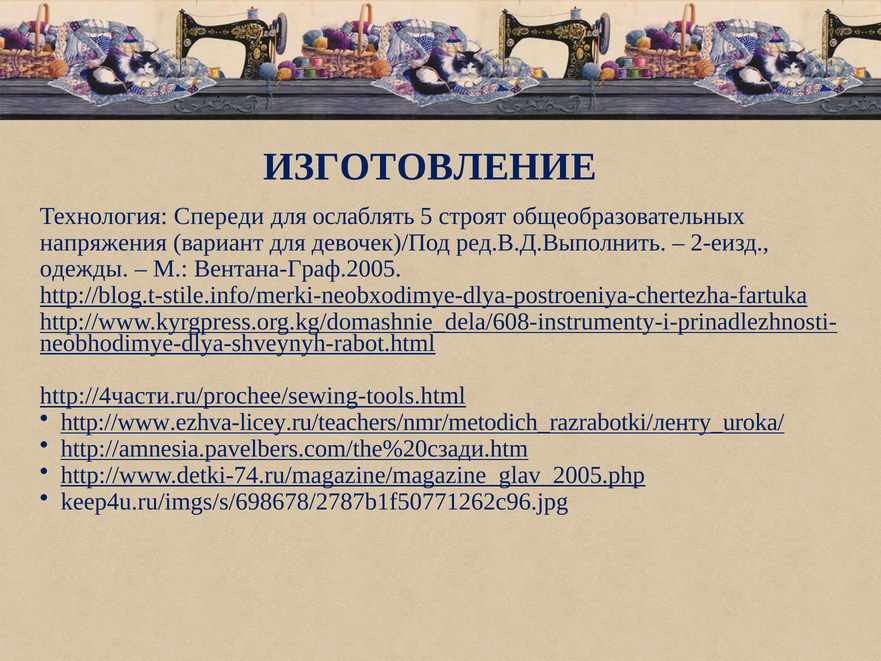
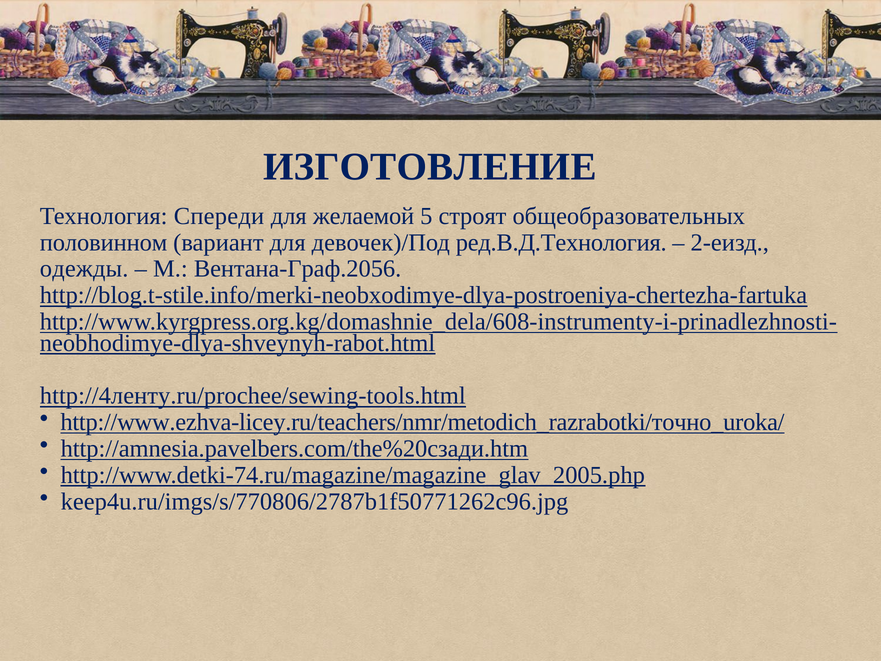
ослаблять: ослаблять -> желаемой
напряжения: напряжения -> половинном
ред.В.Д.Выполнить: ред.В.Д.Выполнить -> ред.В.Д.Технология
Вентана-Граф.2005: Вентана-Граф.2005 -> Вентана-Граф.2056
http://4части.ru/prochee/sewing-tools.html: http://4части.ru/prochee/sewing-tools.html -> http://4ленту.ru/prochee/sewing-tools.html
http://www.ezhva-licey.ru/teachers/nmr/metodich_razrabotki/ленту_uroka/: http://www.ezhva-licey.ru/teachers/nmr/metodich_razrabotki/ленту_uroka/ -> http://www.ezhva-licey.ru/teachers/nmr/metodich_razrabotki/точно_uroka/
keep4u.ru/imgs/s/698678/2787b1f50771262c96.jpg: keep4u.ru/imgs/s/698678/2787b1f50771262c96.jpg -> keep4u.ru/imgs/s/770806/2787b1f50771262c96.jpg
